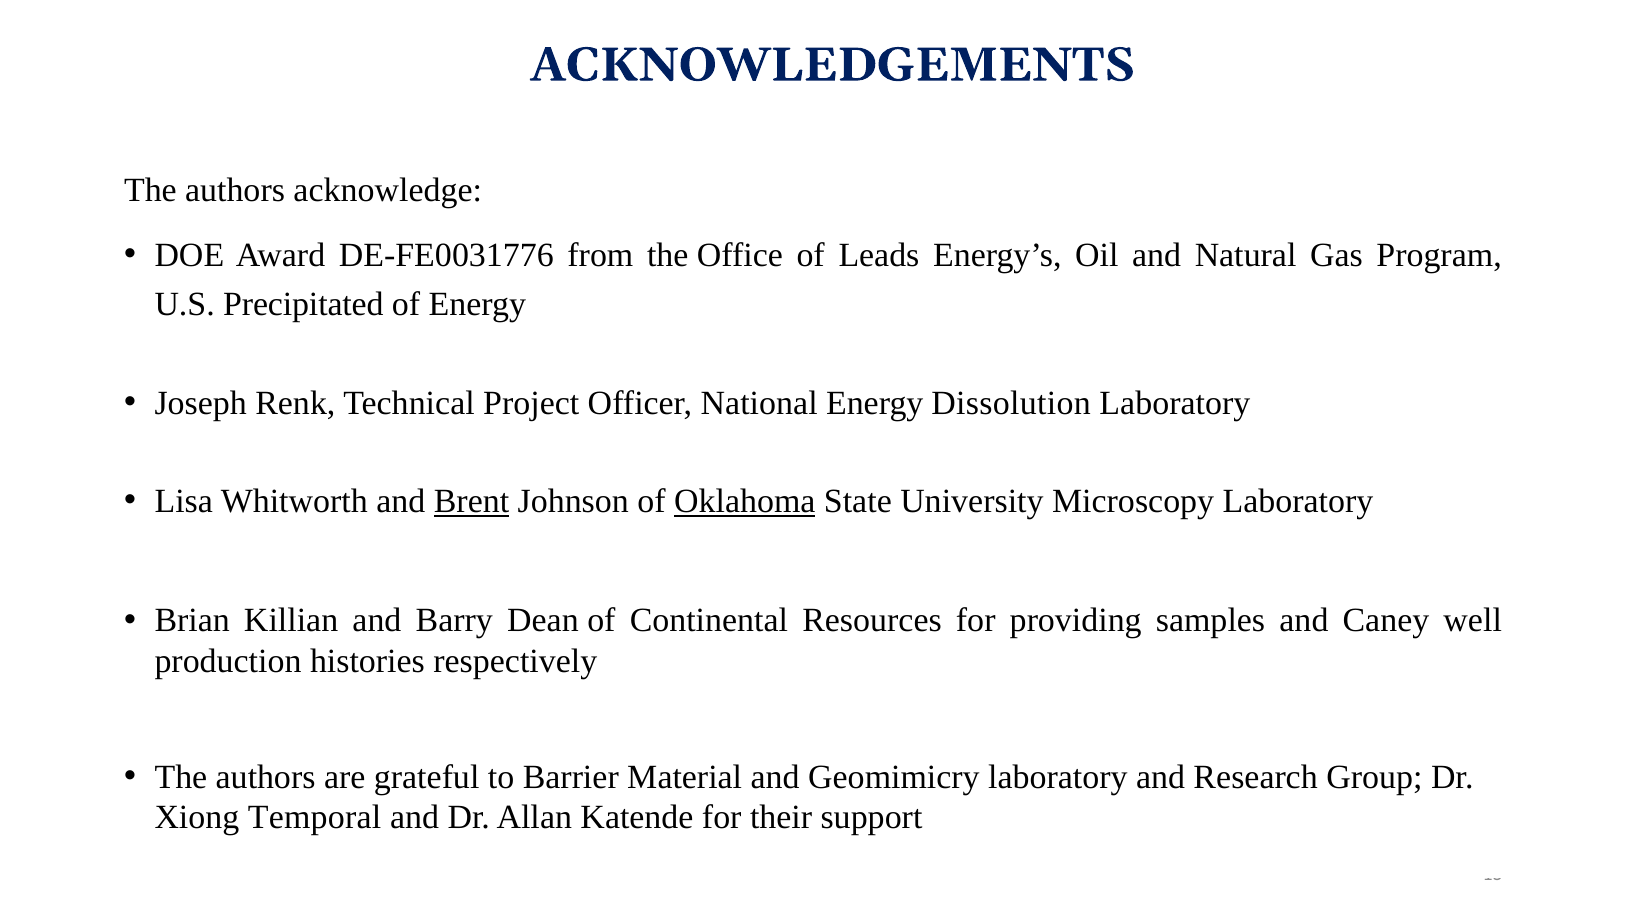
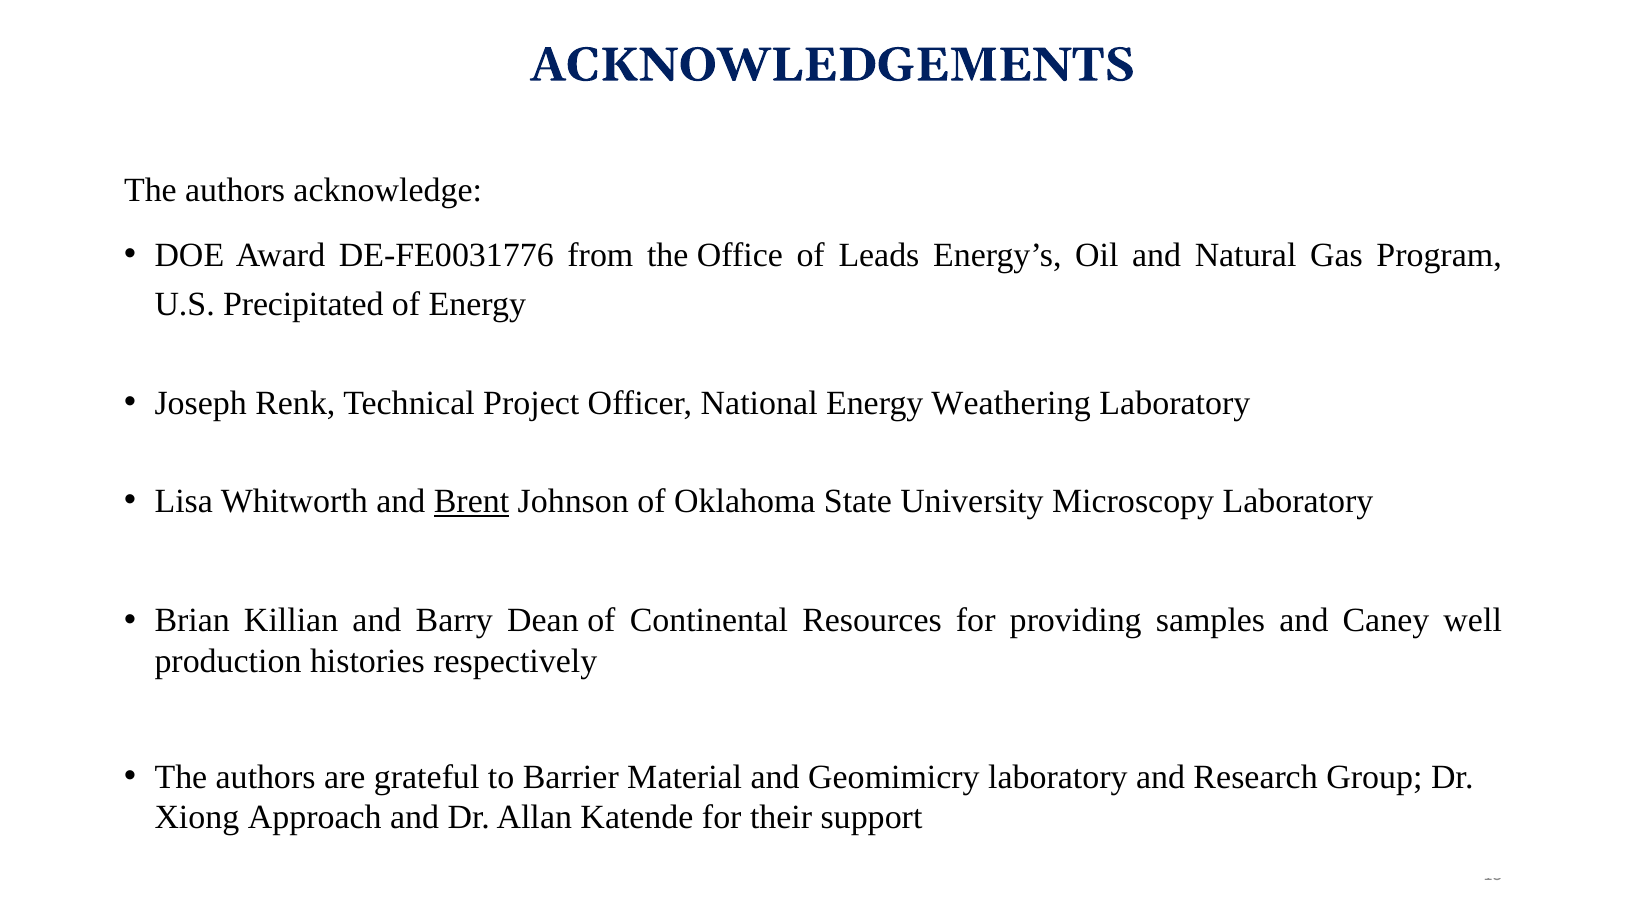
Dissolution: Dissolution -> Weathering
Oklahoma underline: present -> none
Temporal: Temporal -> Approach
